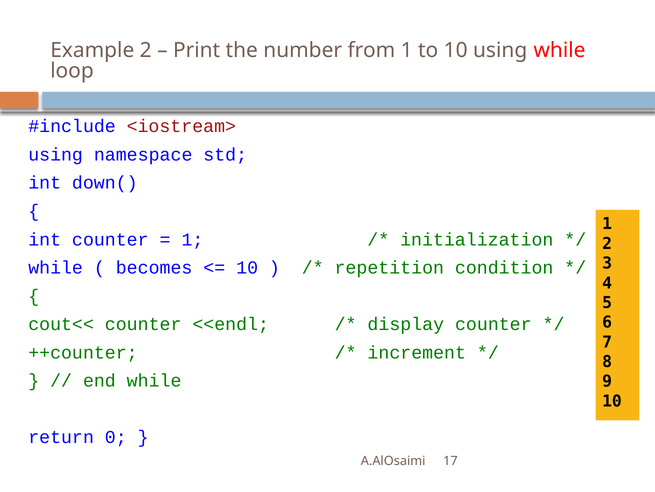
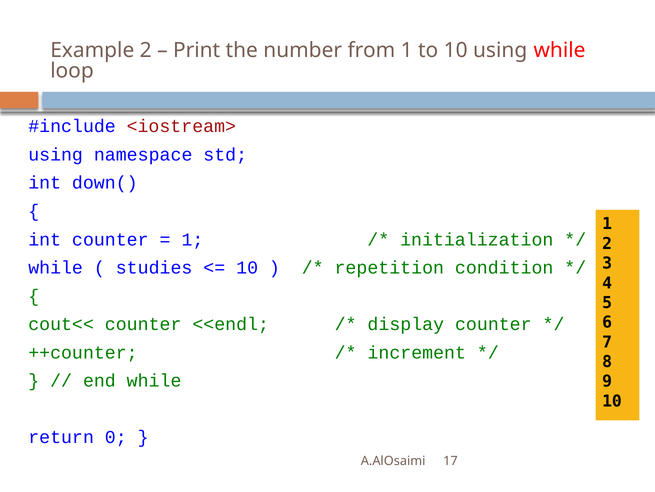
becomes: becomes -> studies
